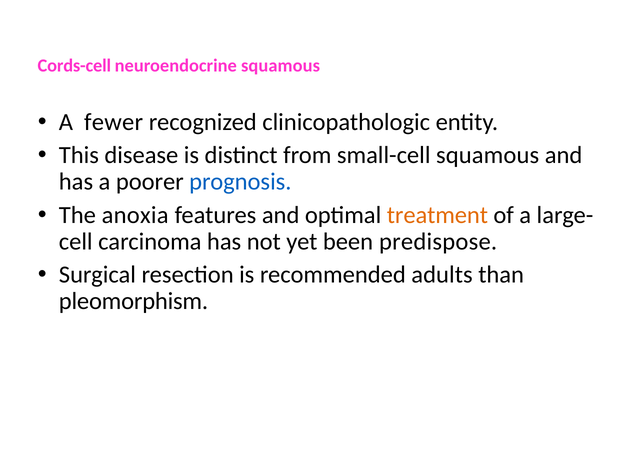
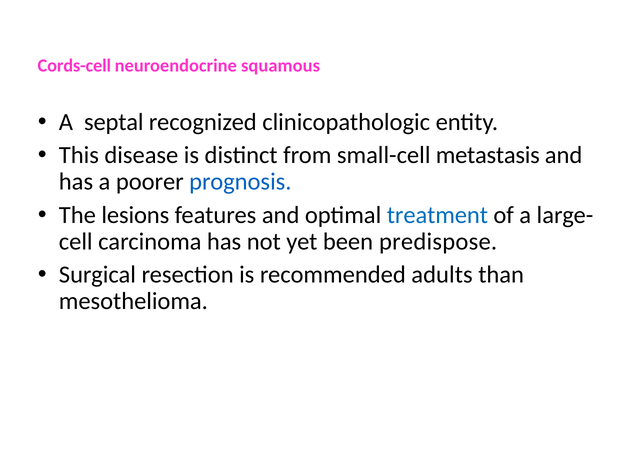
fewer: fewer -> septal
small-cell squamous: squamous -> metastasis
anoxia: anoxia -> lesions
treatment colour: orange -> blue
pleomorphism: pleomorphism -> mesothelioma
